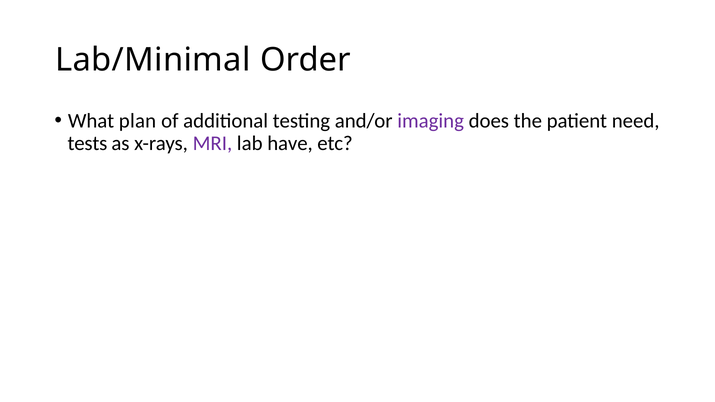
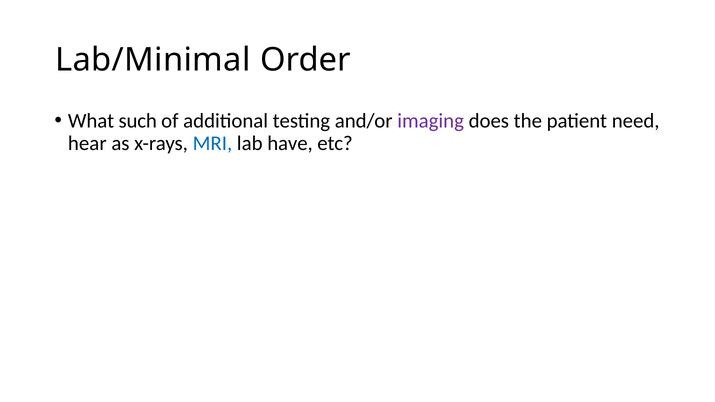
plan: plan -> such
tests: tests -> hear
MRI colour: purple -> blue
